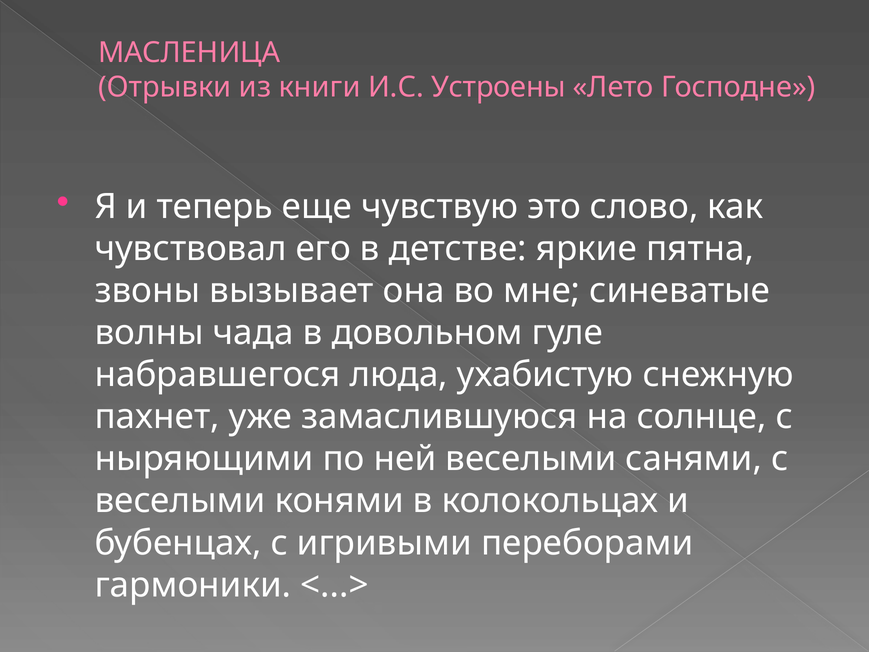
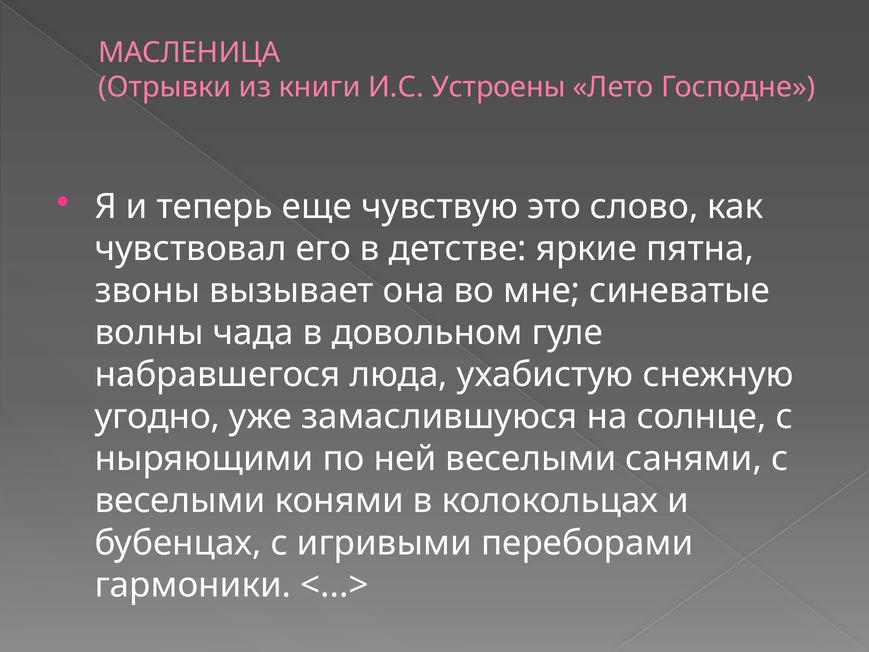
пахнет: пахнет -> угодно
